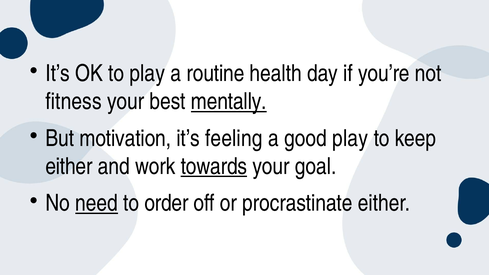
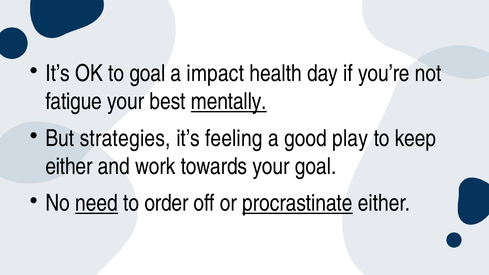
to play: play -> goal
routine: routine -> impact
fitness: fitness -> fatigue
motivation: motivation -> strategies
towards underline: present -> none
procrastinate underline: none -> present
